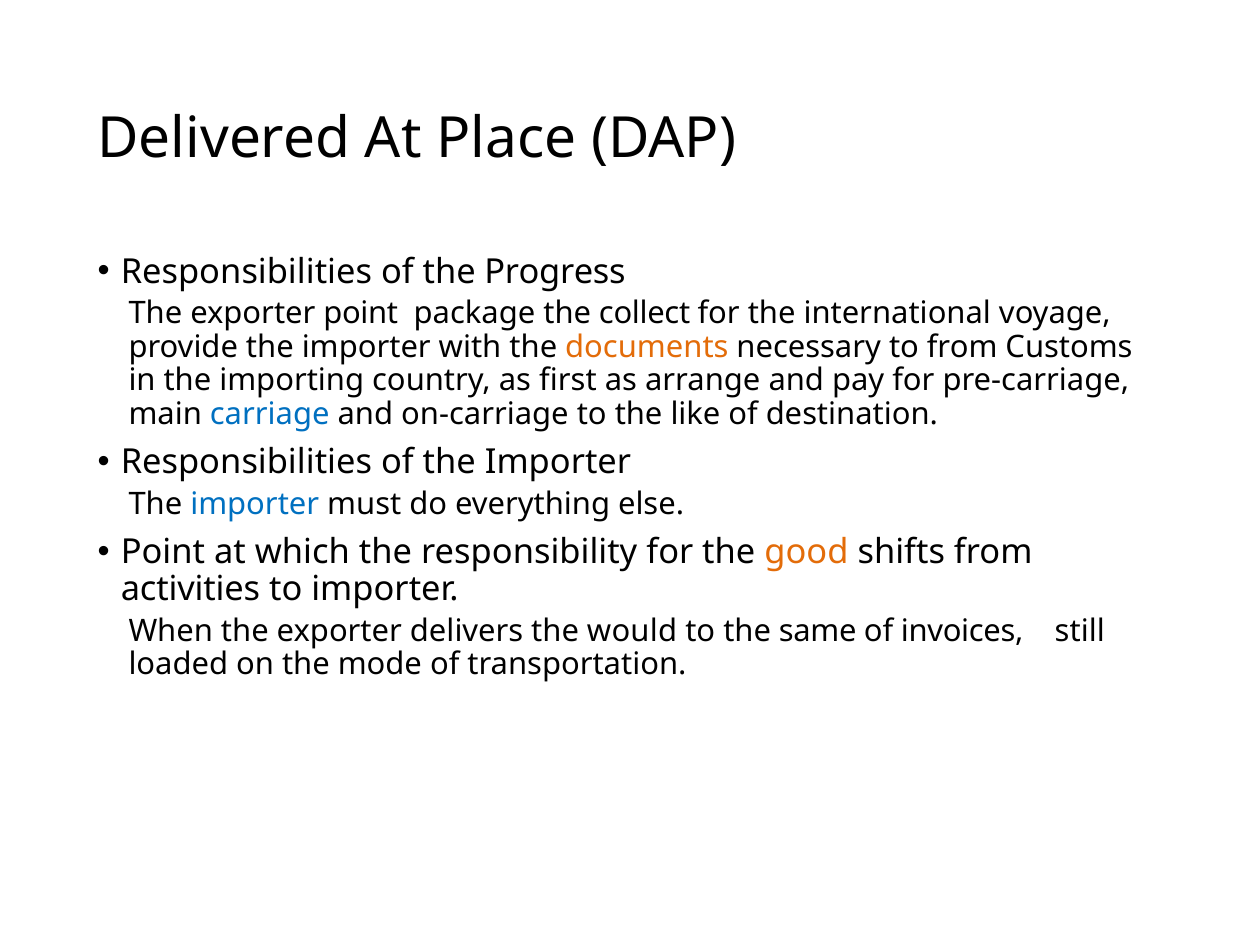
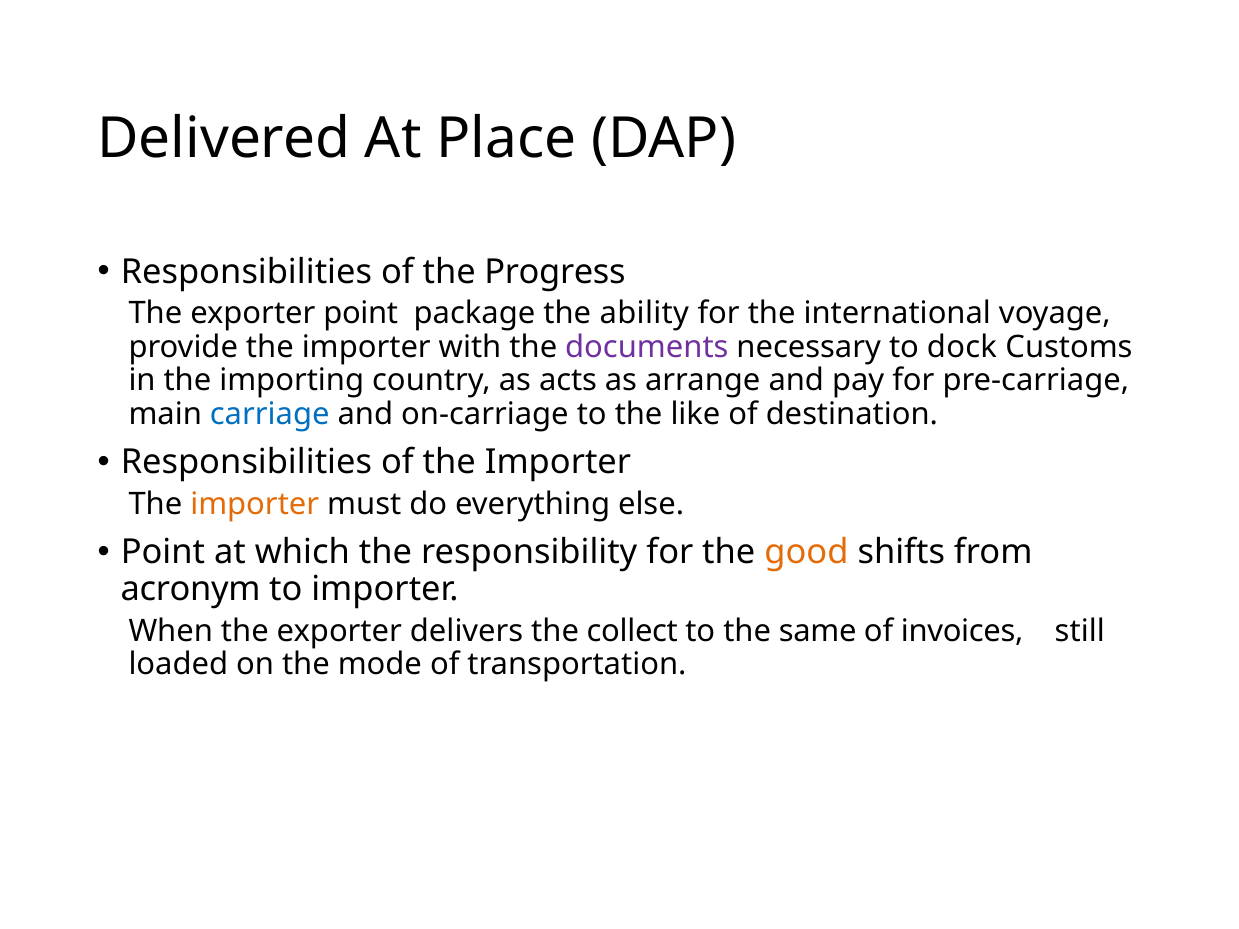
collect: collect -> ability
documents colour: orange -> purple
to from: from -> dock
first: first -> acts
importer at (255, 504) colour: blue -> orange
activities: activities -> acronym
would: would -> collect
